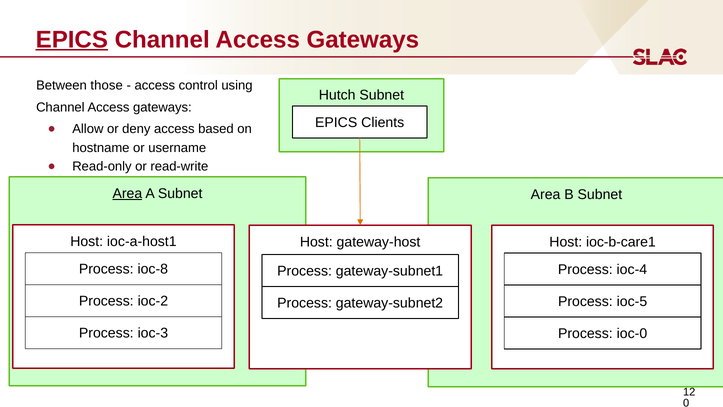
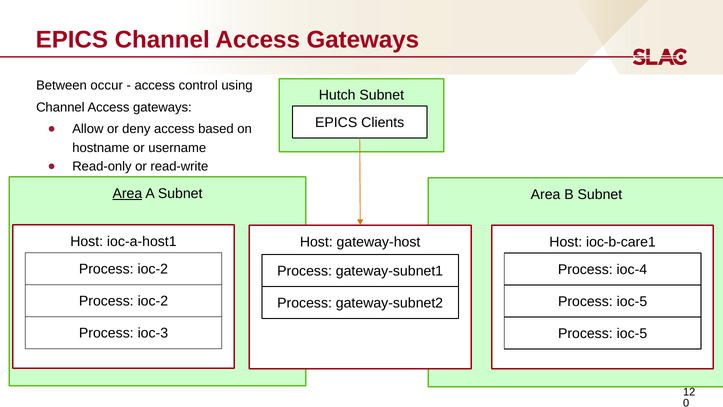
EPICS at (72, 40) underline: present -> none
those: those -> occur
ioc-8 at (153, 269): ioc-8 -> ioc-2
ioc-0 at (632, 333): ioc-0 -> ioc-5
